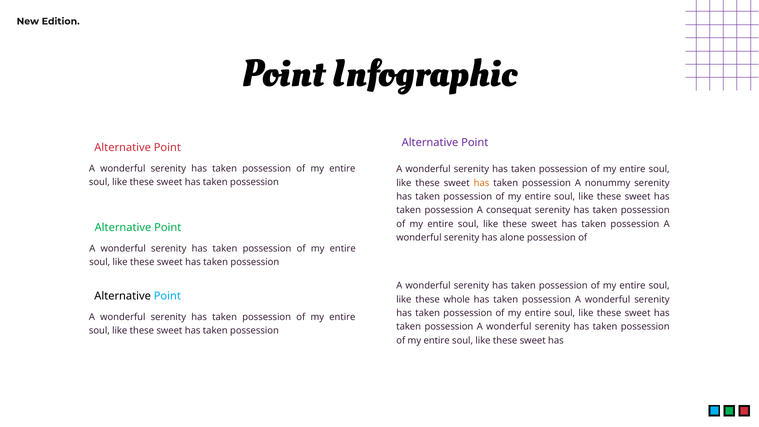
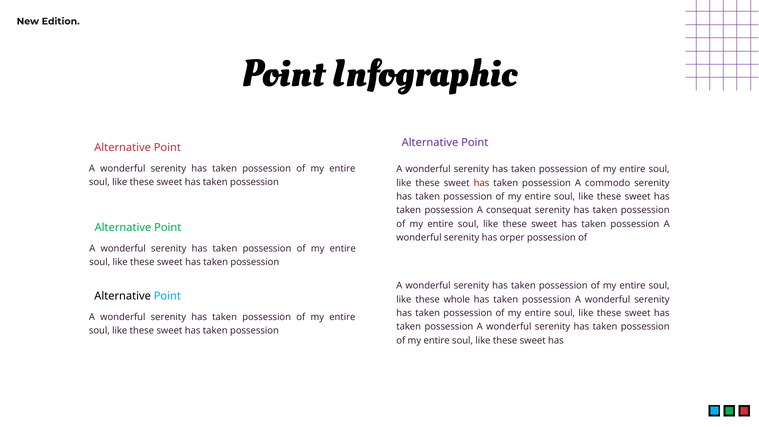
has at (482, 183) colour: orange -> red
nonummy: nonummy -> commodo
alone: alone -> orper
